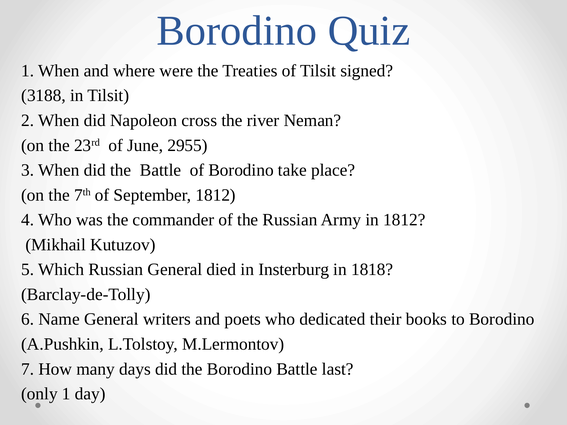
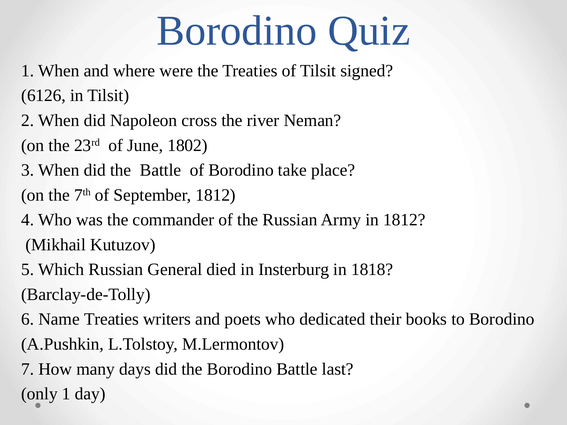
3188: 3188 -> 6126
2955: 2955 -> 1802
Name General: General -> Treaties
